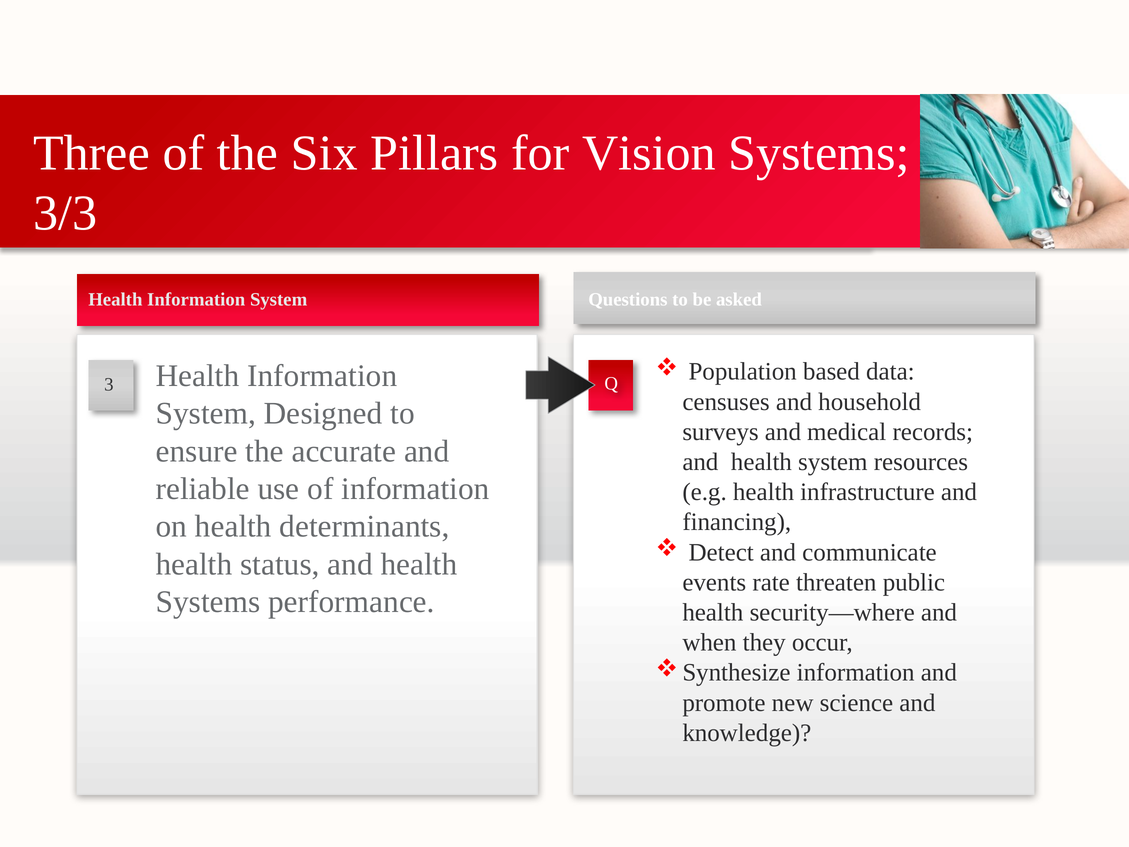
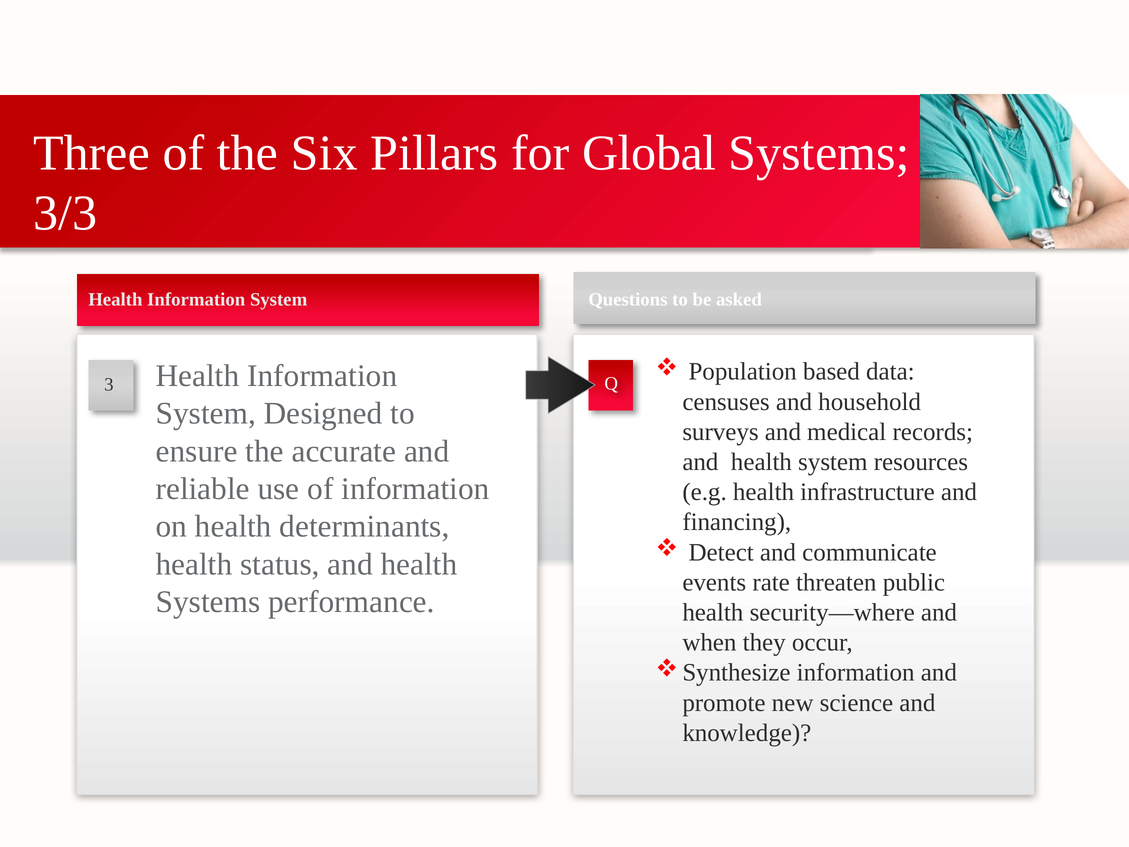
Vision: Vision -> Global
